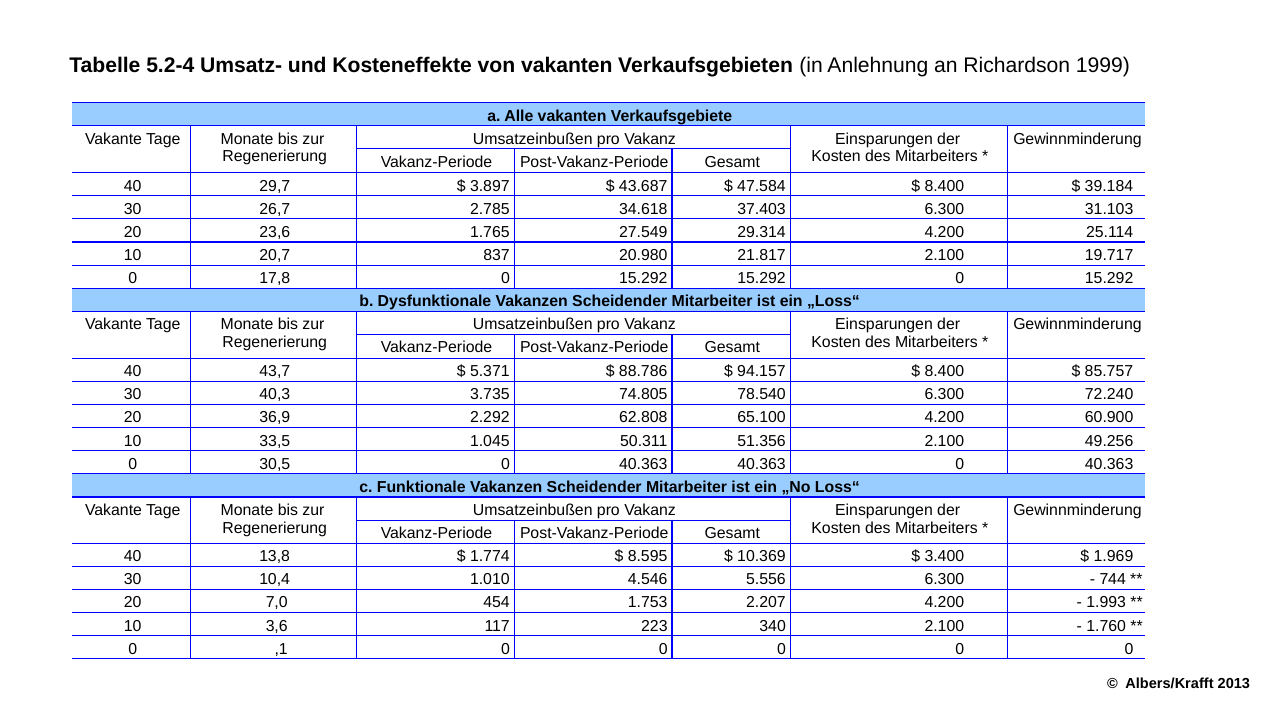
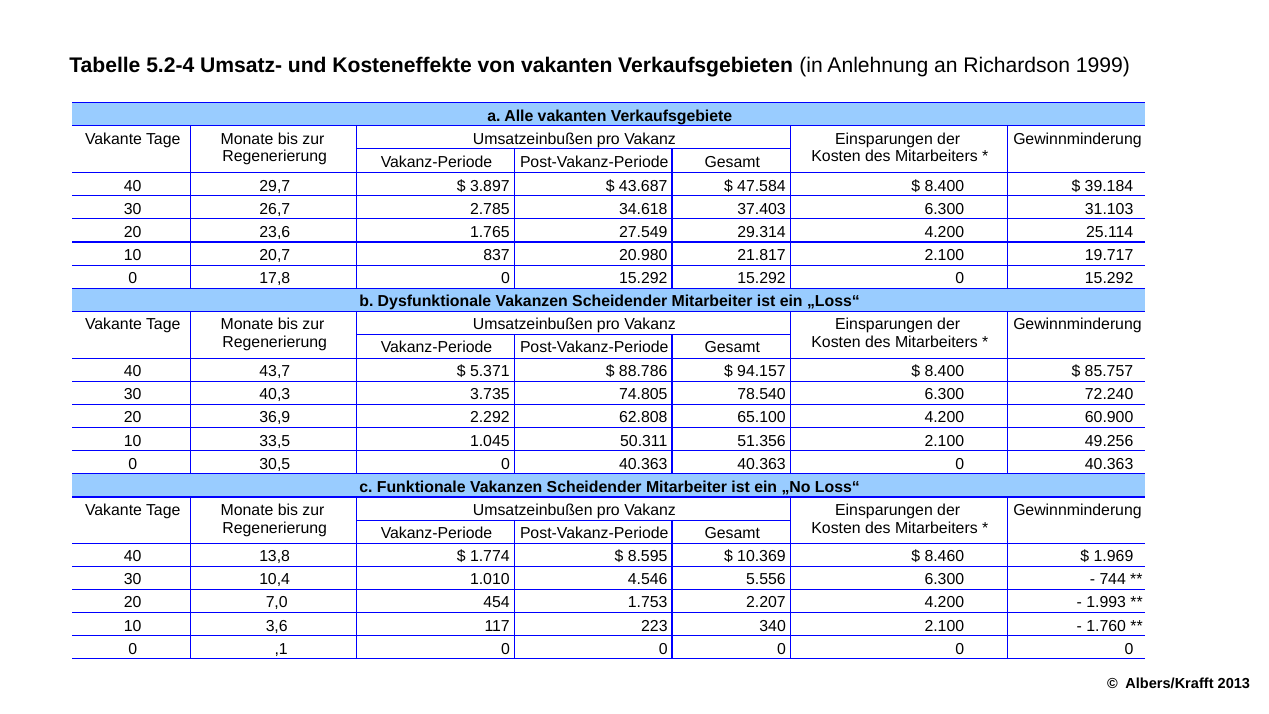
3.400: 3.400 -> 8.460
